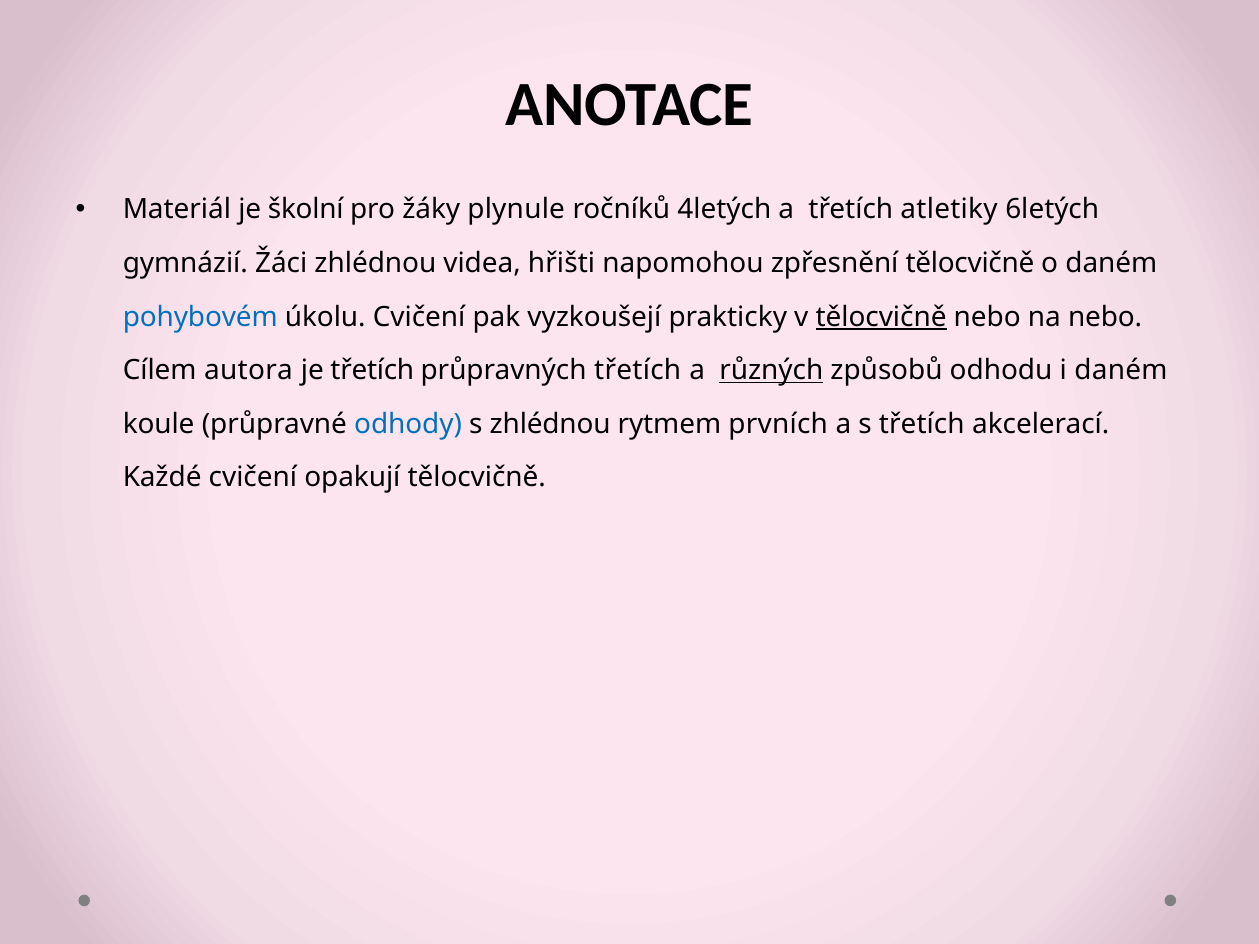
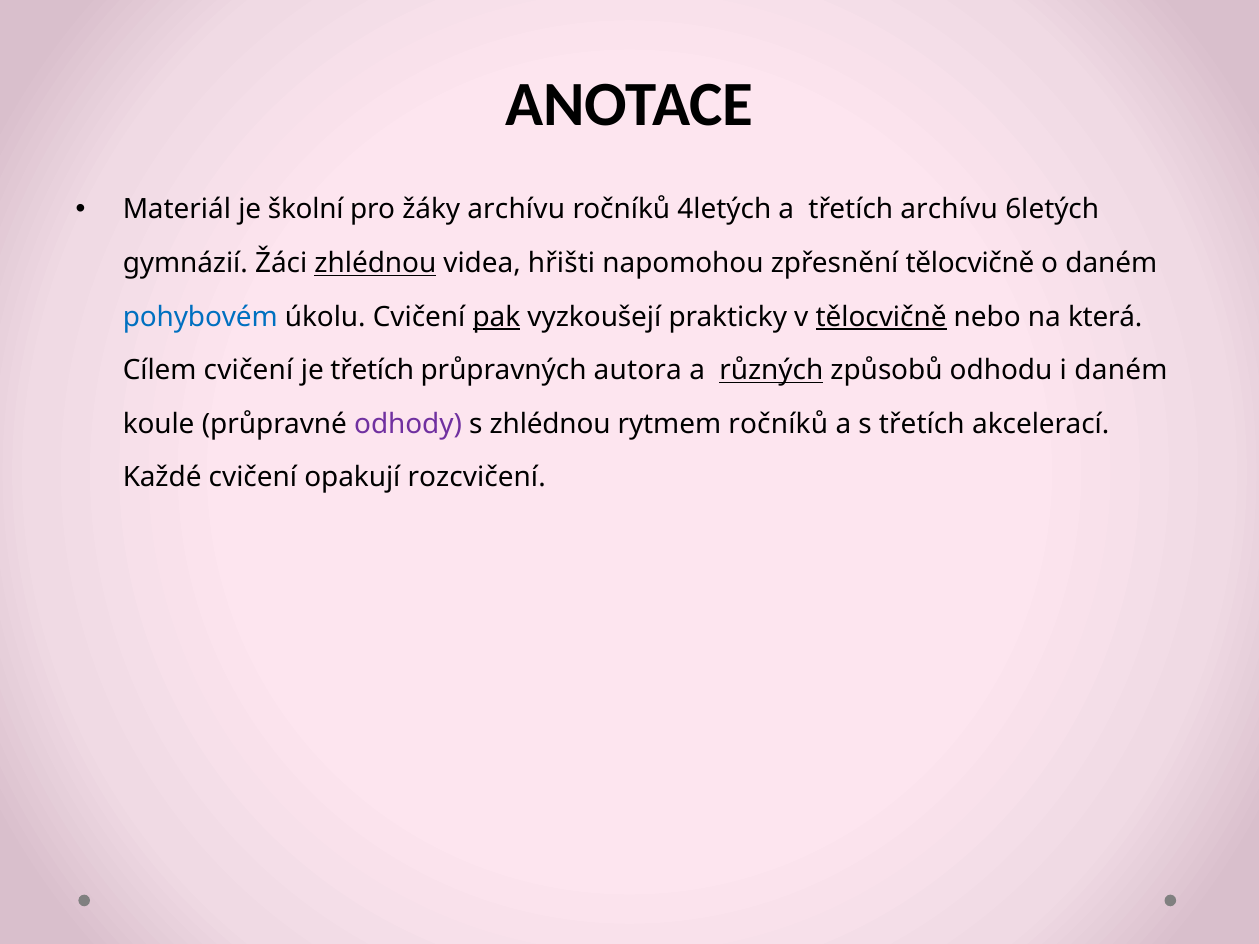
žáky plynule: plynule -> archívu
třetích atletiky: atletiky -> archívu
zhlédnou at (375, 263) underline: none -> present
pak underline: none -> present
na nebo: nebo -> která
Cílem autora: autora -> cvičení
průpravných třetích: třetích -> autora
odhody colour: blue -> purple
rytmem prvních: prvních -> ročníků
opakují tělocvičně: tělocvičně -> rozcvičení
